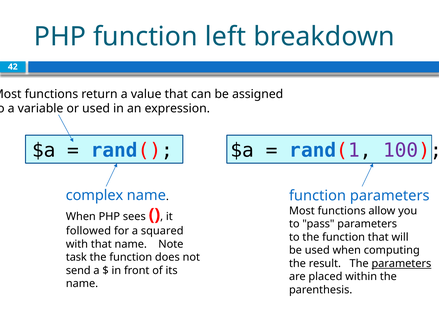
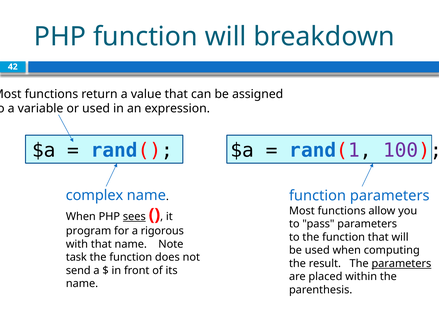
function left: left -> will
sees underline: none -> present
followed: followed -> program
squared: squared -> rigorous
